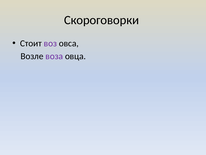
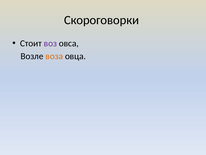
воза colour: purple -> orange
